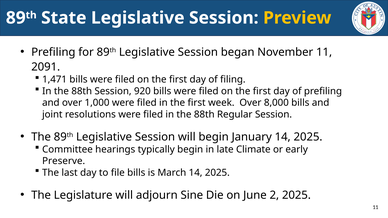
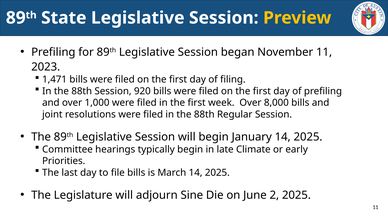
2091: 2091 -> 2023
Preserve: Preserve -> Priorities
